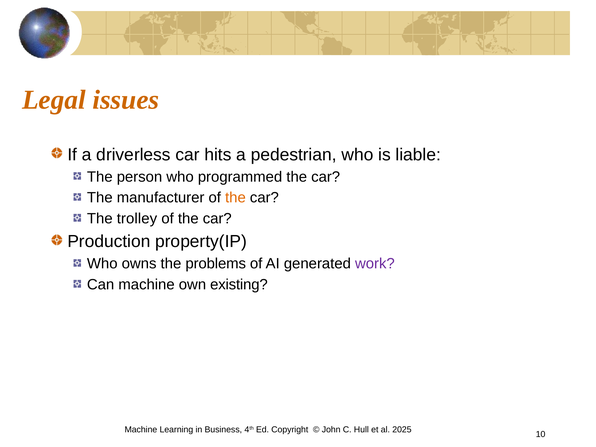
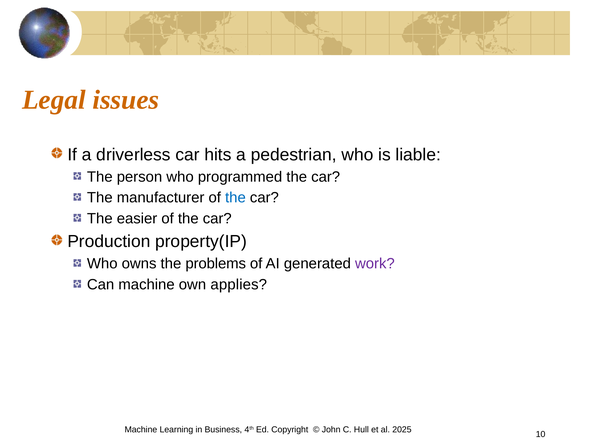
the at (235, 198) colour: orange -> blue
trolley: trolley -> easier
existing: existing -> applies
